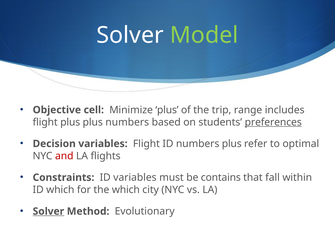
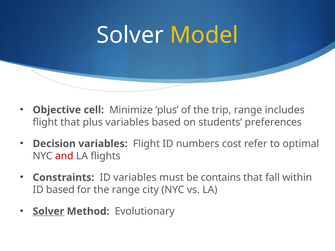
Model colour: light green -> yellow
flight plus: plus -> that
plus numbers: numbers -> variables
preferences underline: present -> none
numbers plus: plus -> cost
ID which: which -> based
the which: which -> range
